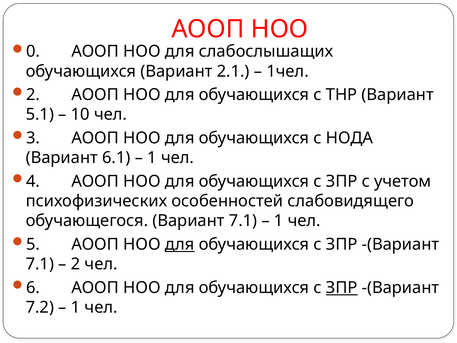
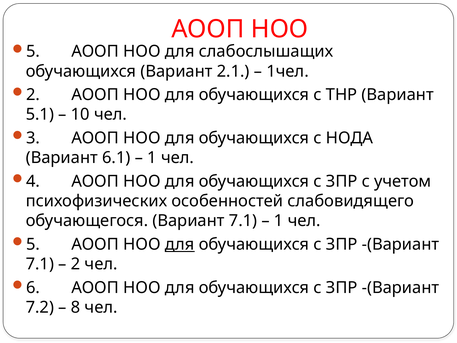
0 at (33, 51): 0 -> 5
ЗПР at (342, 287) underline: present -> none
1 at (76, 307): 1 -> 8
